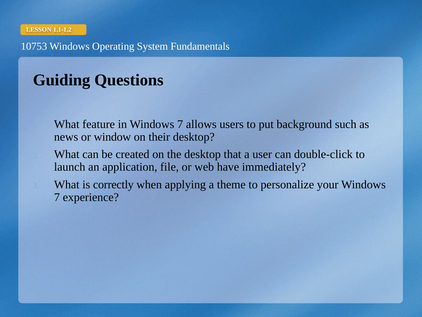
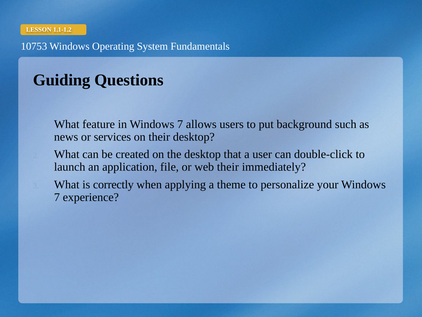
window: window -> services
web have: have -> their
